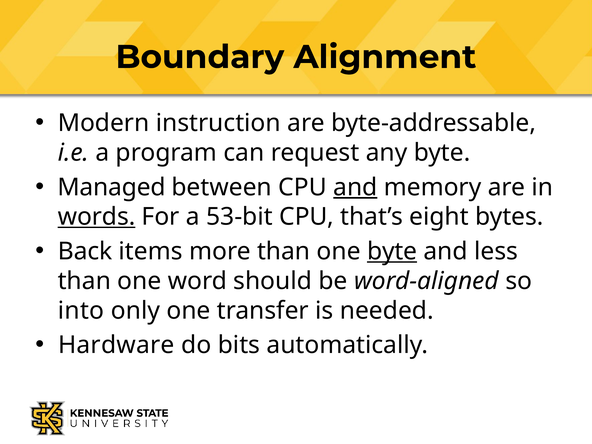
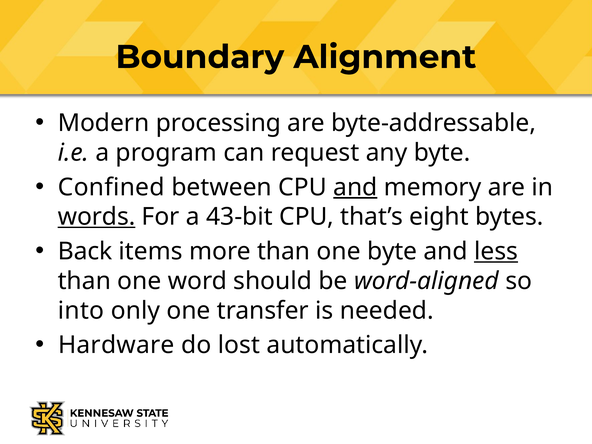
instruction: instruction -> processing
Managed: Managed -> Confined
53-bit: 53-bit -> 43-bit
byte at (392, 251) underline: present -> none
less underline: none -> present
bits: bits -> lost
